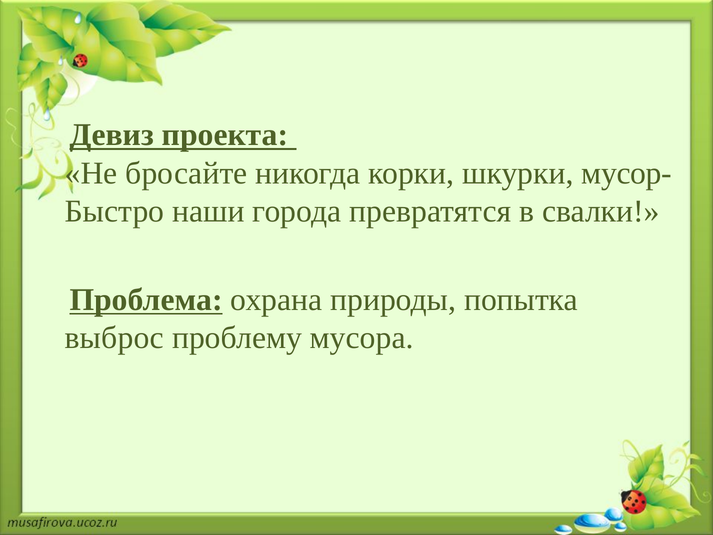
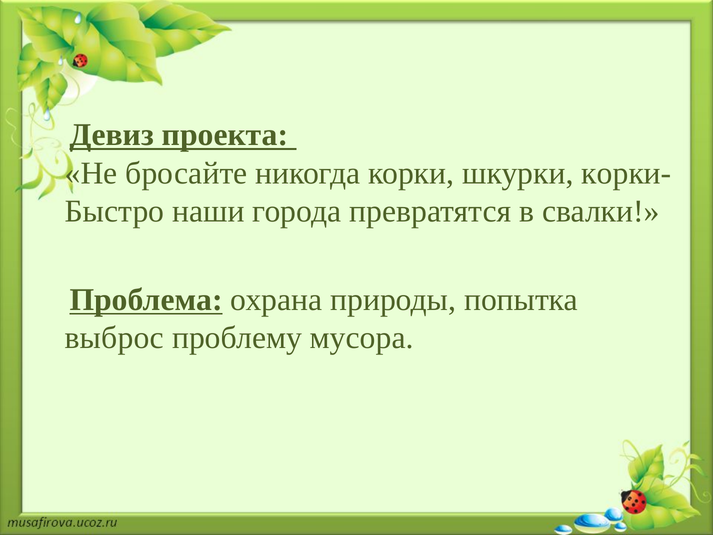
мусор-: мусор- -> корки-
